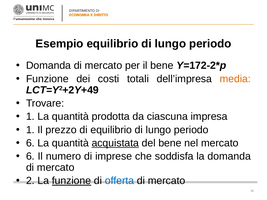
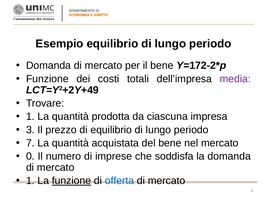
media colour: orange -> purple
1 at (30, 130): 1 -> 3
6 at (30, 143): 6 -> 7
acquistata underline: present -> none
6 at (30, 156): 6 -> 0
2 at (30, 181): 2 -> 1
